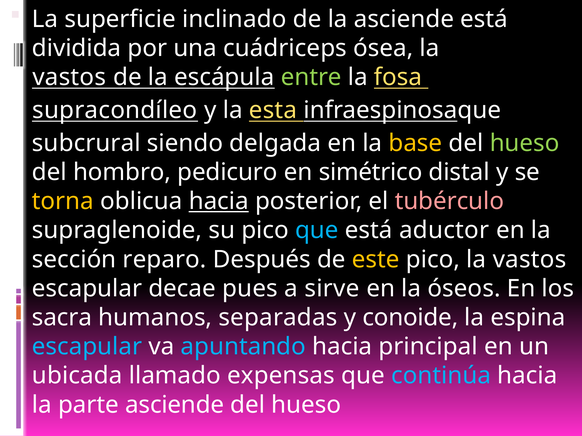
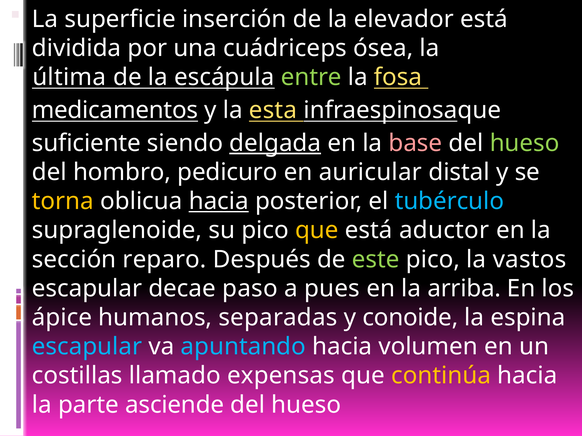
inclinado: inclinado -> inserción
la asciende: asciende -> elevador
vastos at (69, 77): vastos -> última
supracondíleo: supracondíleo -> medicamentos
subcrural: subcrural -> suficiente
delgada underline: none -> present
base colour: yellow -> pink
simétrico: simétrico -> auricular
tubérculo colour: pink -> light blue
que at (317, 231) colour: light blue -> yellow
este colour: yellow -> light green
pues: pues -> paso
sirve: sirve -> pues
óseos: óseos -> arriba
sacra: sacra -> ápice
principal: principal -> volumen
ubicada: ubicada -> costillas
continúa colour: light blue -> yellow
